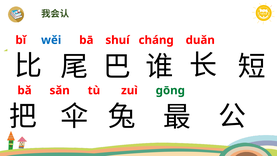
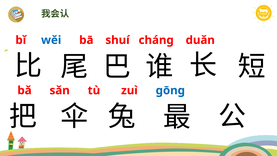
gōng colour: green -> blue
